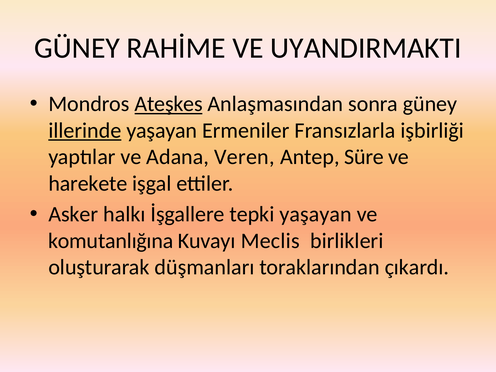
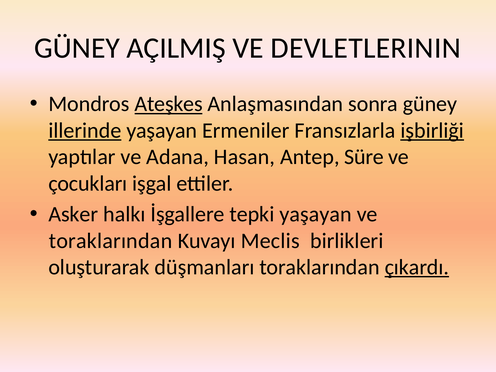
RAHİME: RAHİME -> AÇILMIŞ
UYANDIRMAKTI: UYANDIRMAKTI -> DEVLETLERININ
işbirliği underline: none -> present
Veren: Veren -> Hasan
harekete: harekete -> çocukları
komutanlığına at (111, 241): komutanlığına -> toraklarından
çıkardı underline: none -> present
